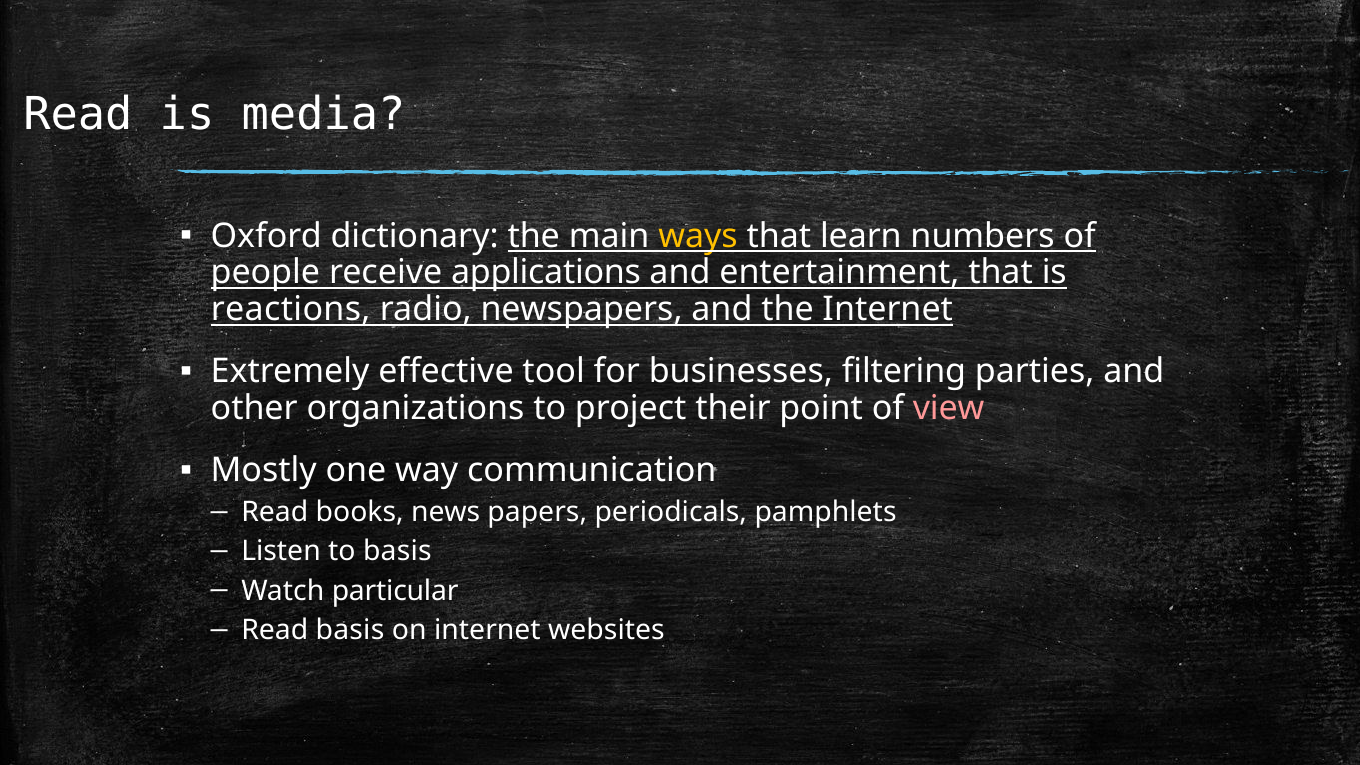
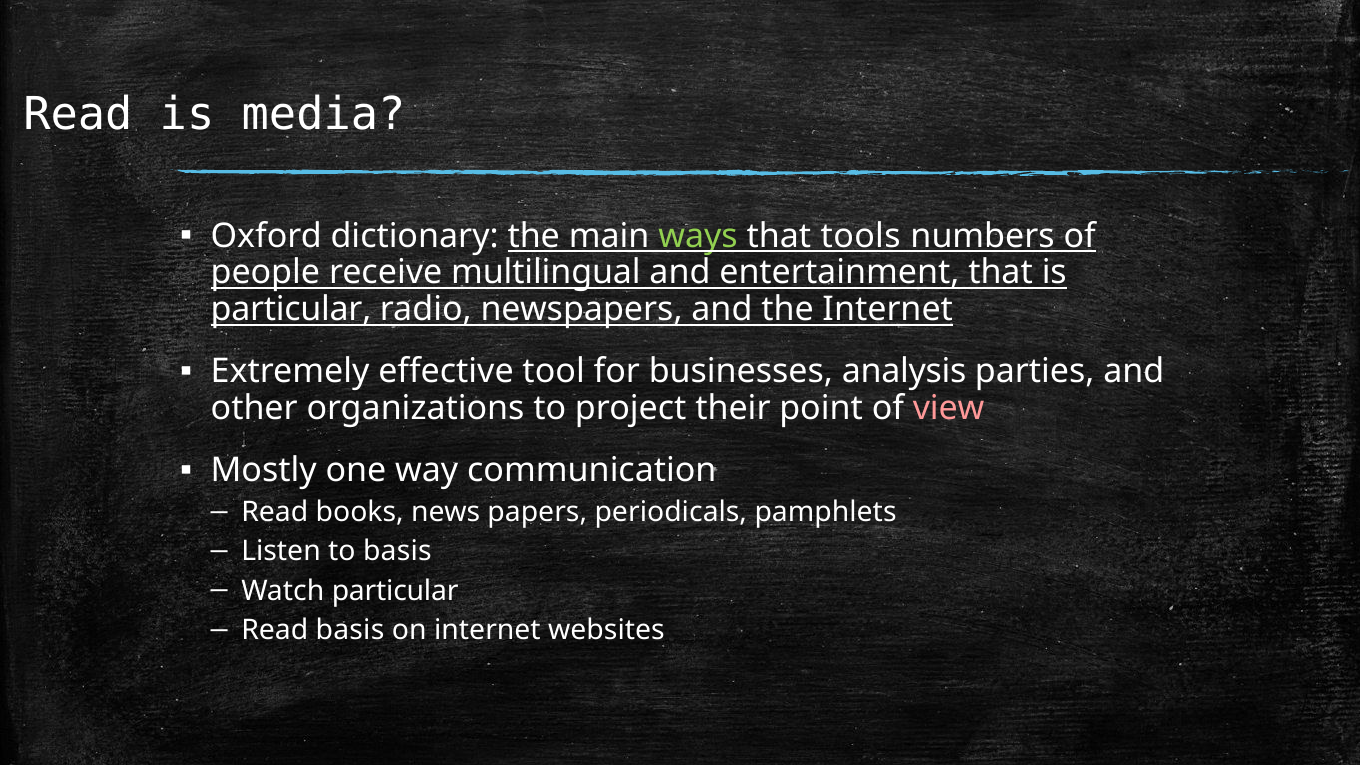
ways colour: yellow -> light green
learn: learn -> tools
applications: applications -> multilingual
reactions at (291, 309): reactions -> particular
filtering: filtering -> analysis
